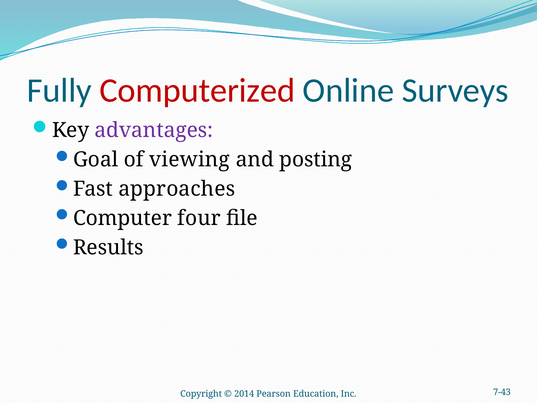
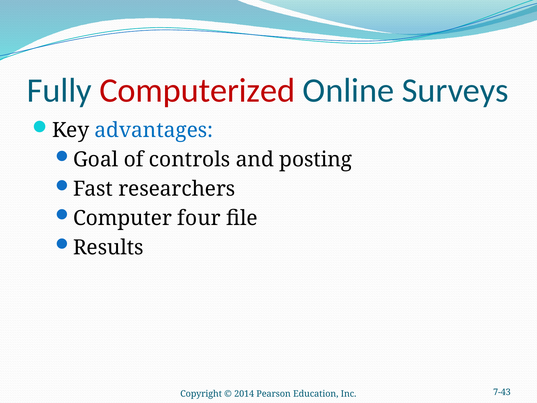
advantages colour: purple -> blue
viewing: viewing -> controls
approaches: approaches -> researchers
